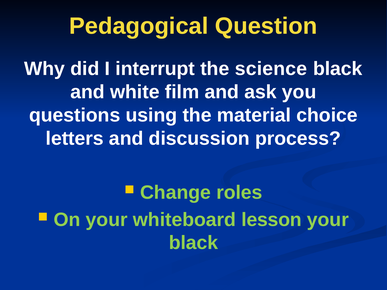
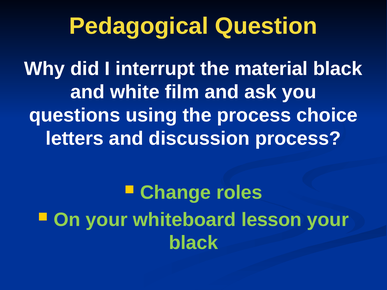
science: science -> material
the material: material -> process
